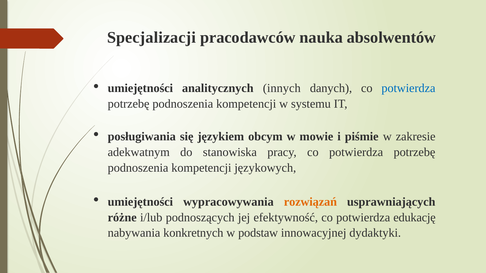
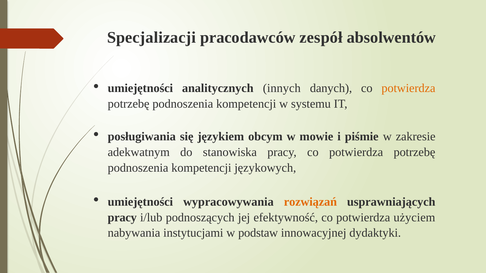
nauka: nauka -> zespół
potwierdza at (408, 88) colour: blue -> orange
różne at (122, 218): różne -> pracy
edukację: edukację -> użyciem
konkretnych: konkretnych -> instytucjami
